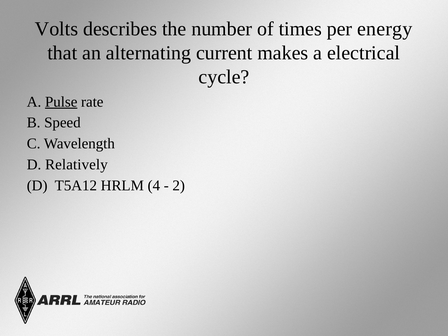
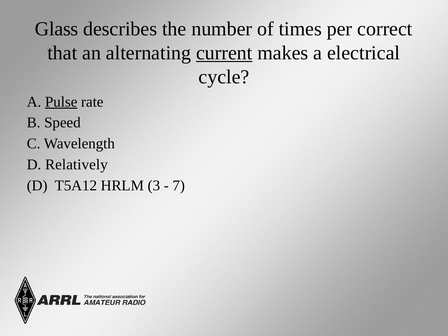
Volts: Volts -> Glass
energy: energy -> correct
current underline: none -> present
4: 4 -> 3
2: 2 -> 7
